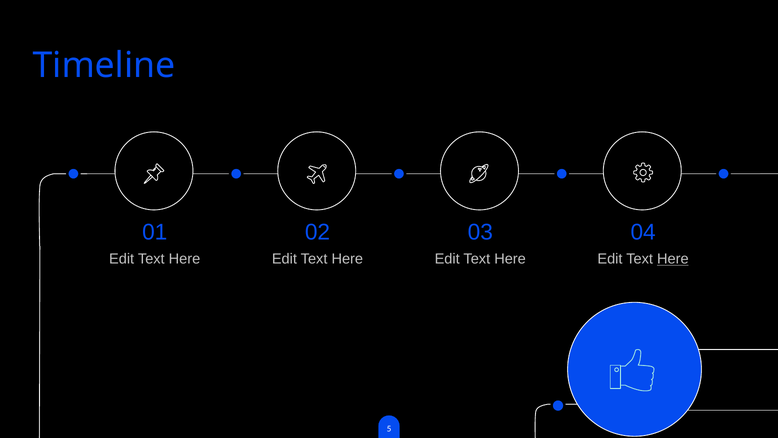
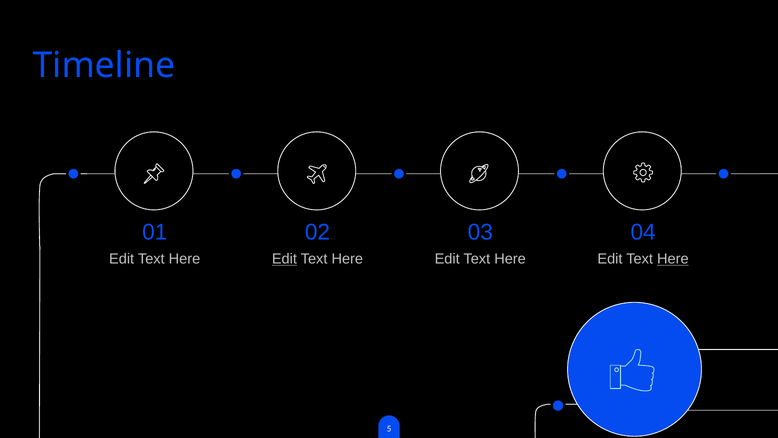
Edit at (284, 259) underline: none -> present
